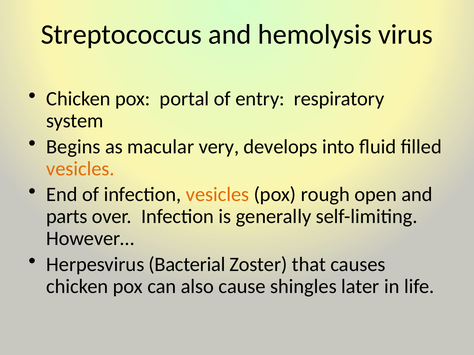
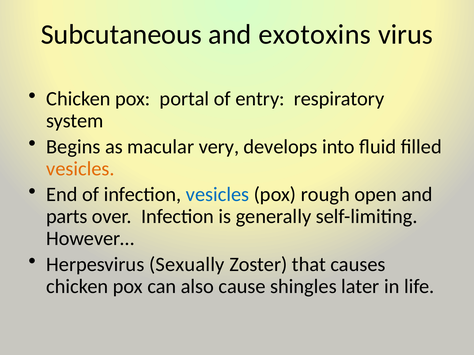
Streptococcus: Streptococcus -> Subcutaneous
hemolysis: hemolysis -> exotoxins
vesicles at (218, 195) colour: orange -> blue
Bacterial: Bacterial -> Sexually
